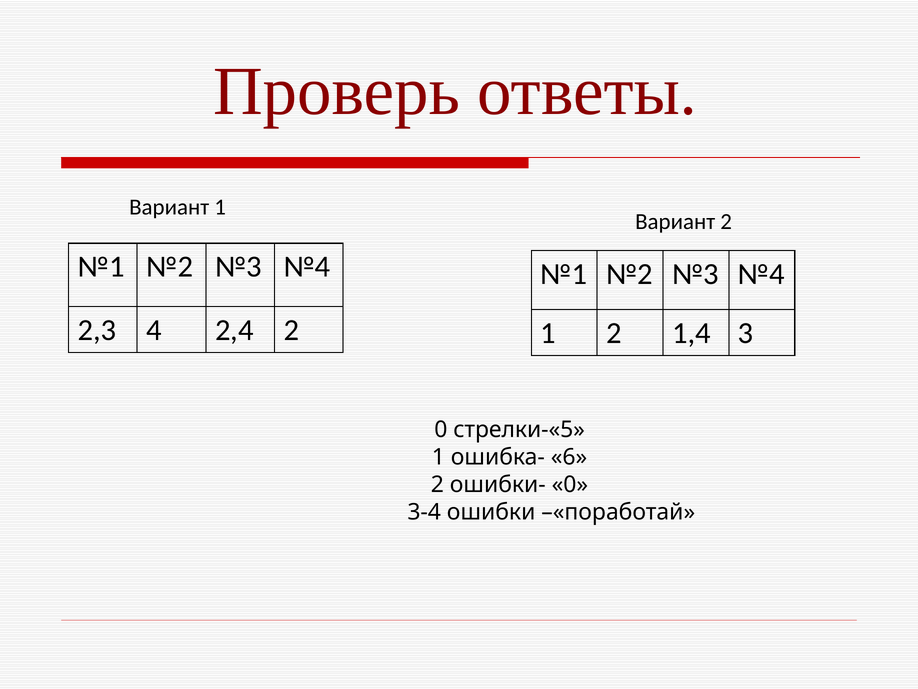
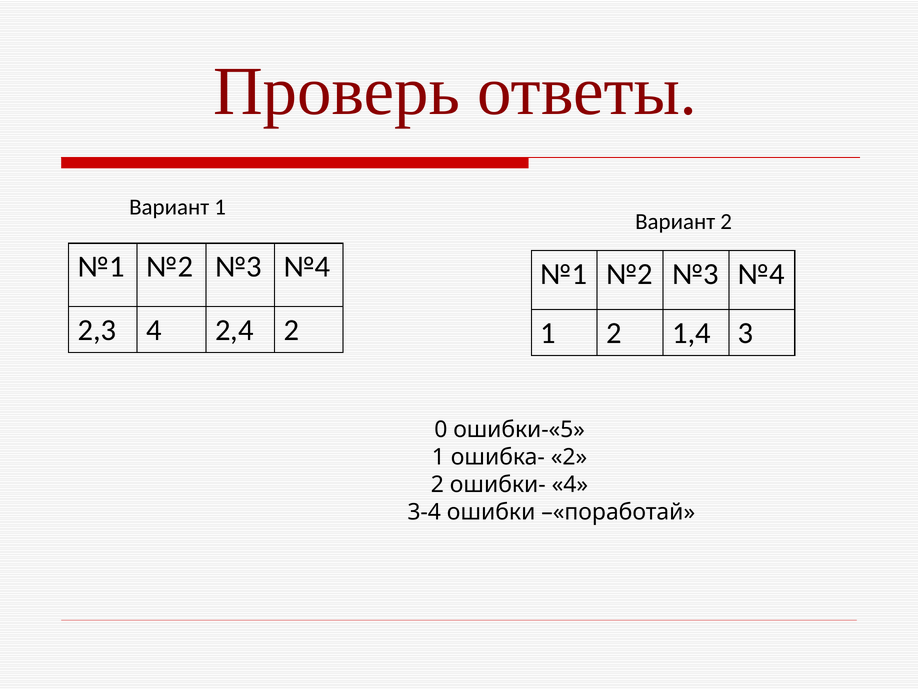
стрелки-«5: стрелки-«5 -> ошибки-«5
ошибка- 6: 6 -> 2
ошибки- 0: 0 -> 4
